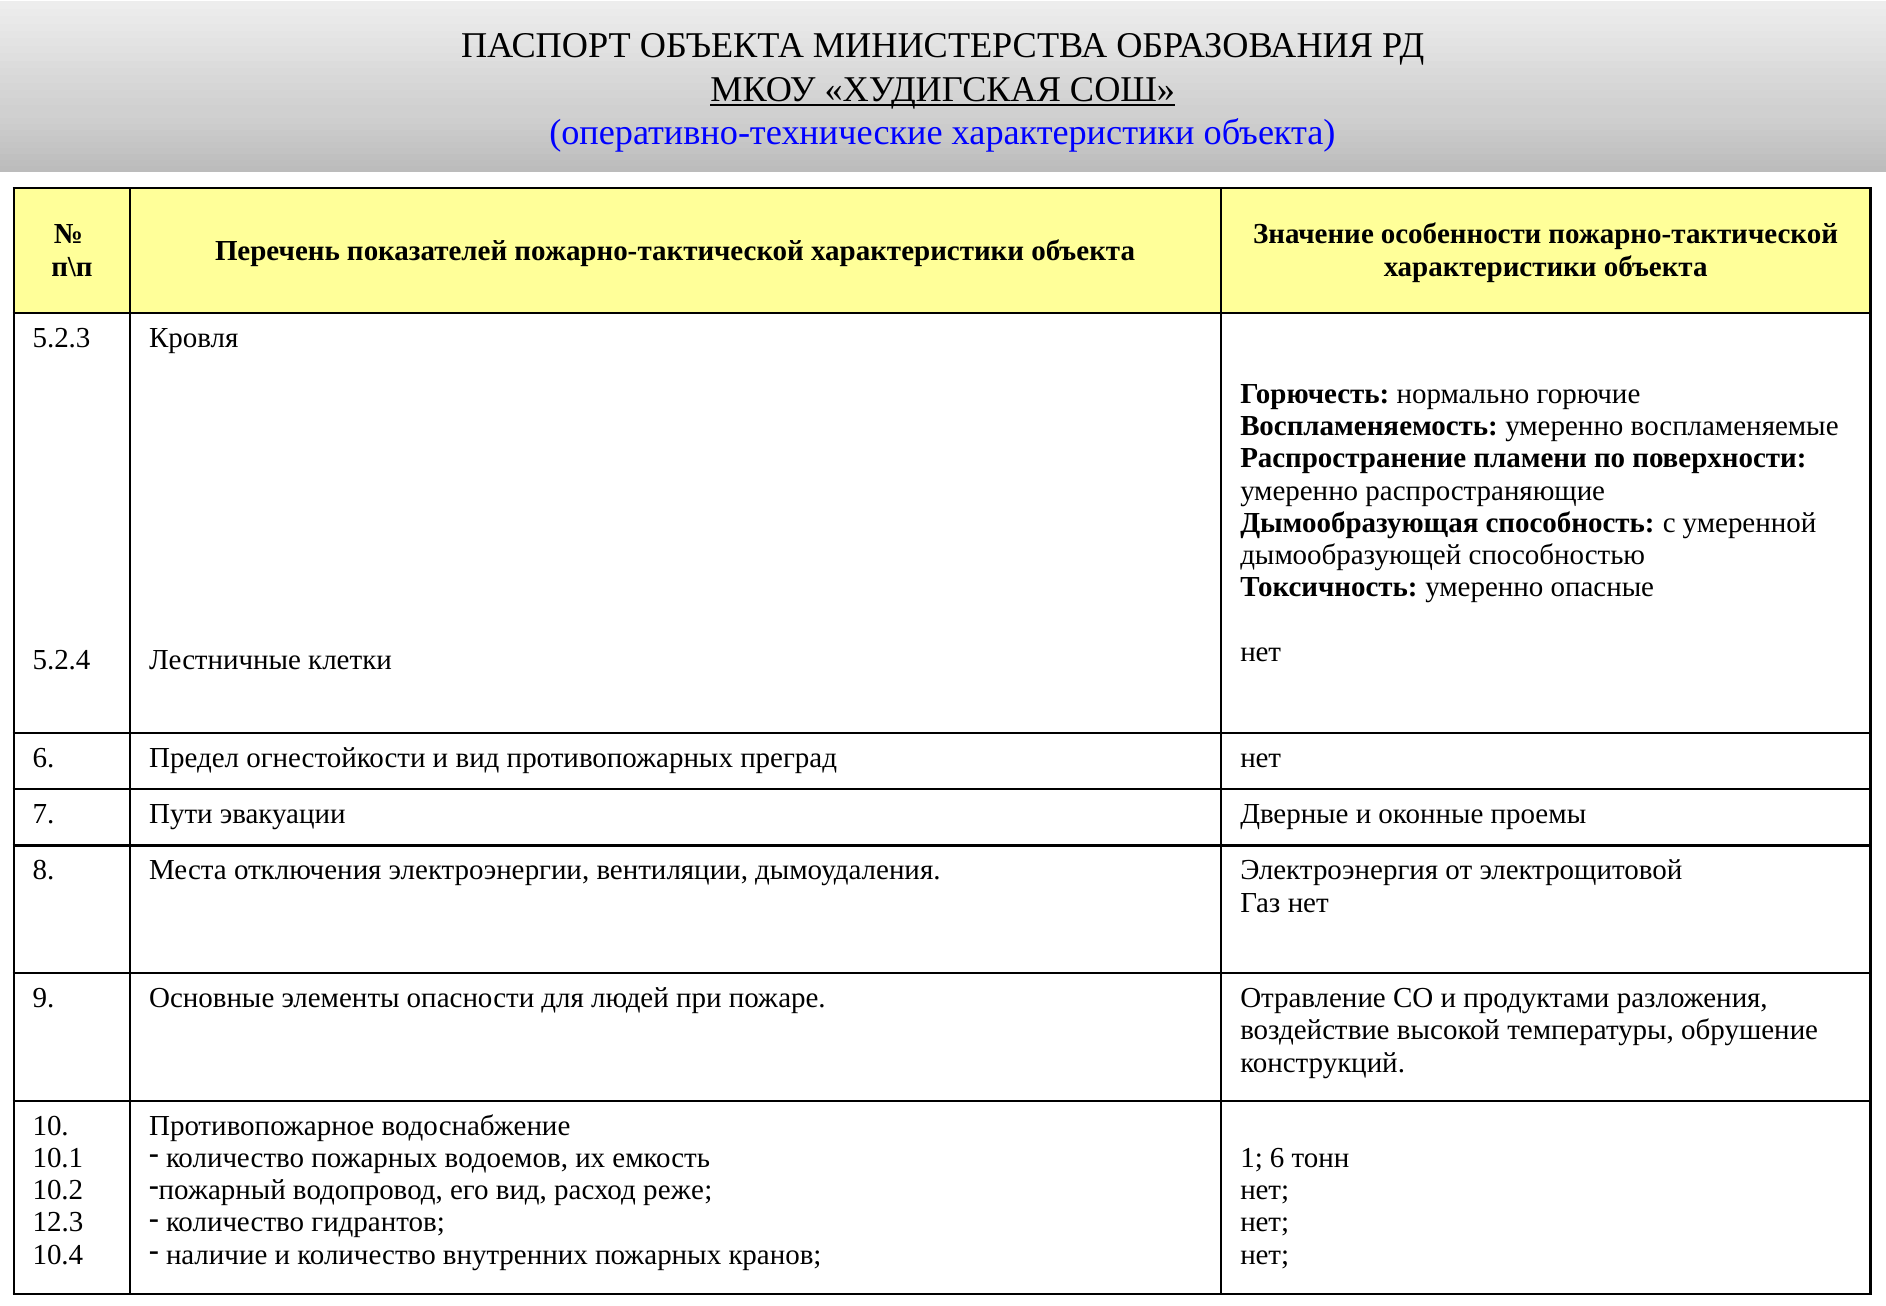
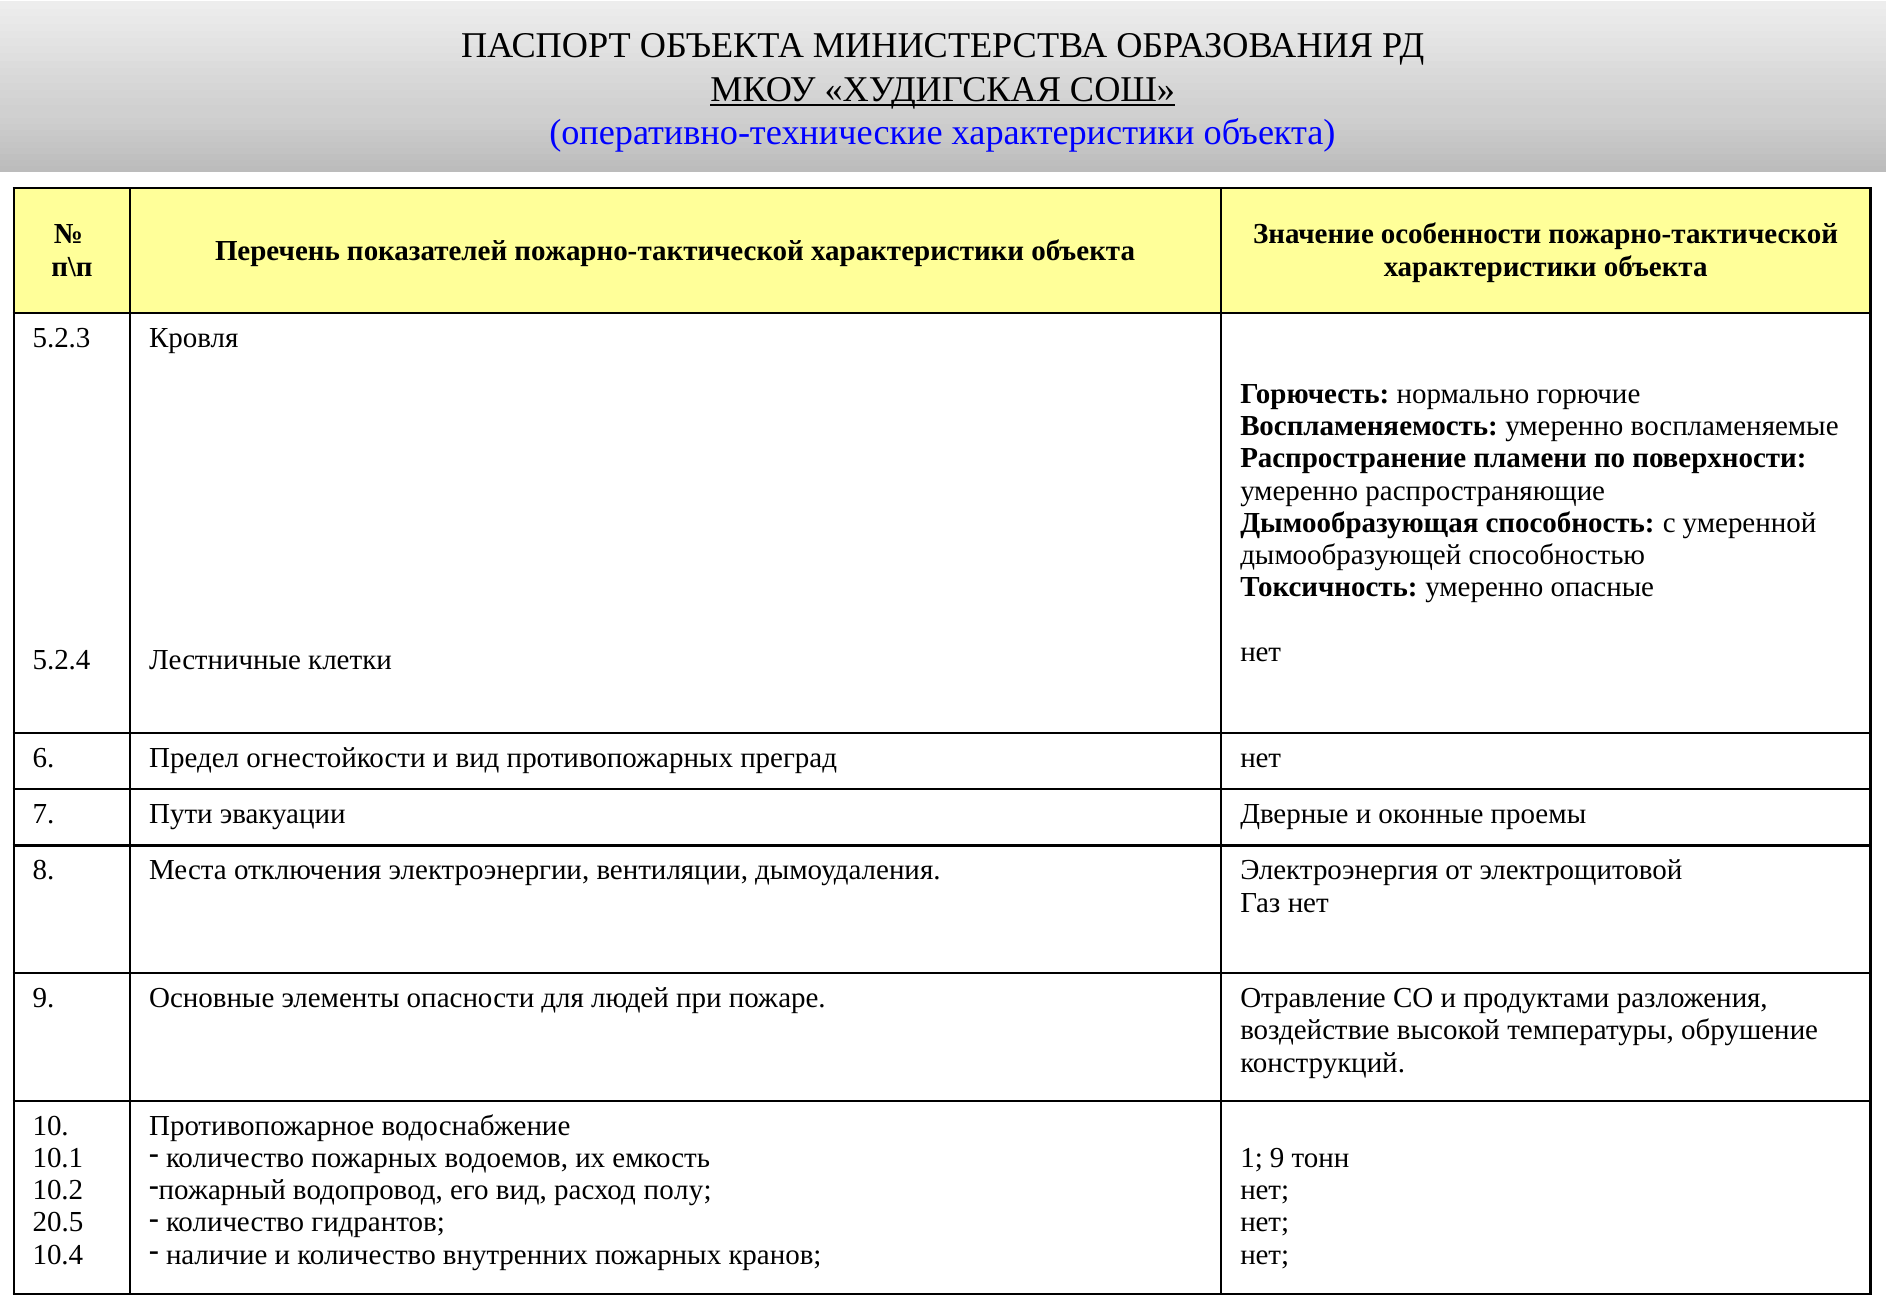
1 6: 6 -> 9
реже: реже -> полу
12.3: 12.3 -> 20.5
